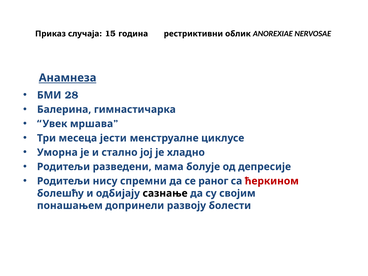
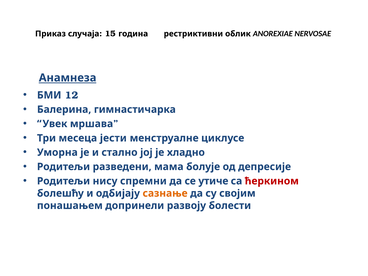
28: 28 -> 12
раног: раног -> утиче
сазнање colour: black -> orange
